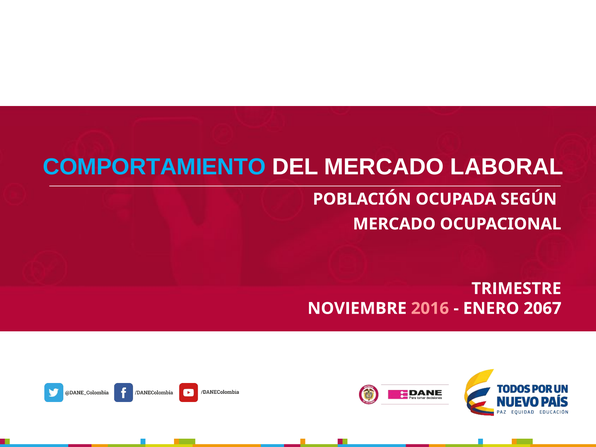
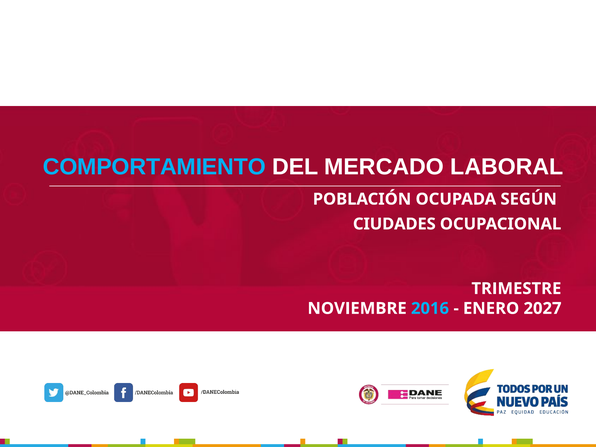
MERCADO at (394, 224): MERCADO -> CIUDADES
2016 colour: pink -> light blue
2067: 2067 -> 2027
